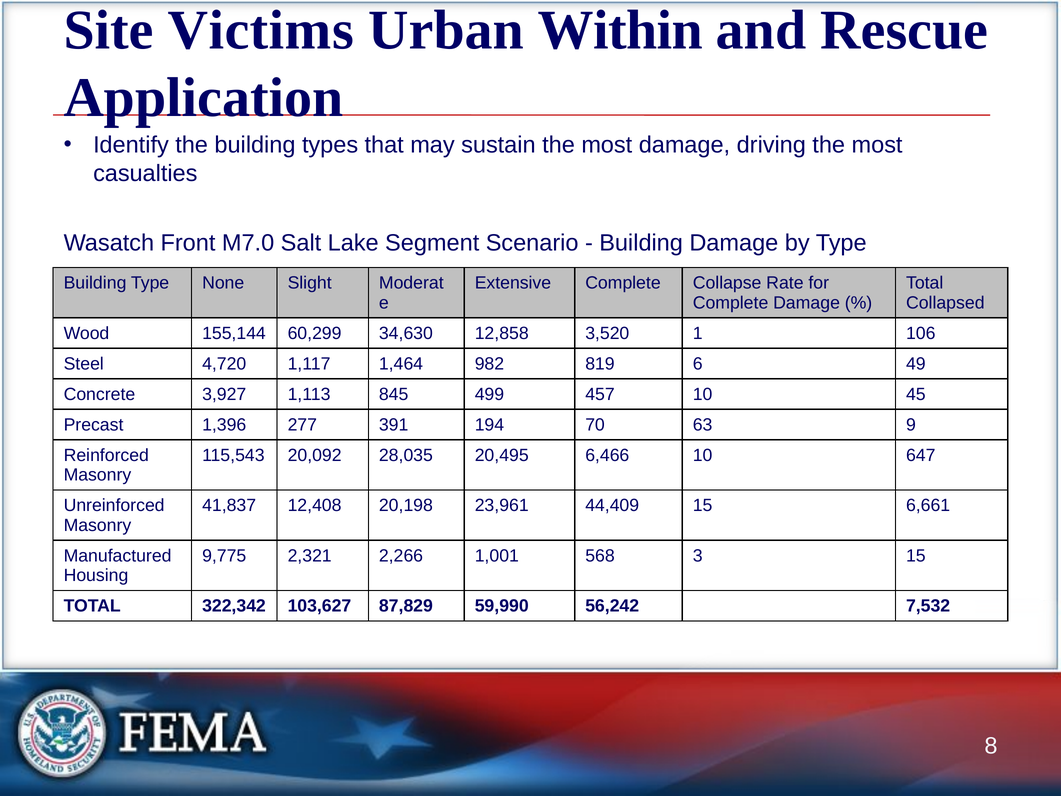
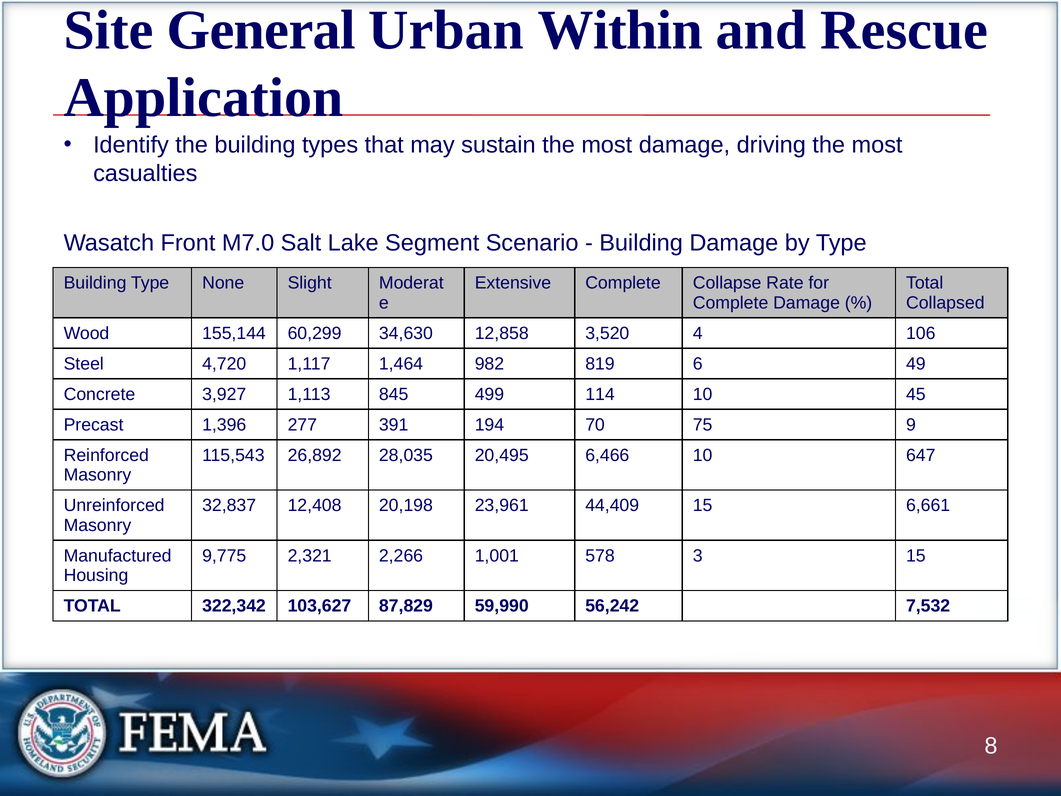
Victims: Victims -> General
1: 1 -> 4
457: 457 -> 114
63: 63 -> 75
20,092: 20,092 -> 26,892
41,837: 41,837 -> 32,837
568: 568 -> 578
